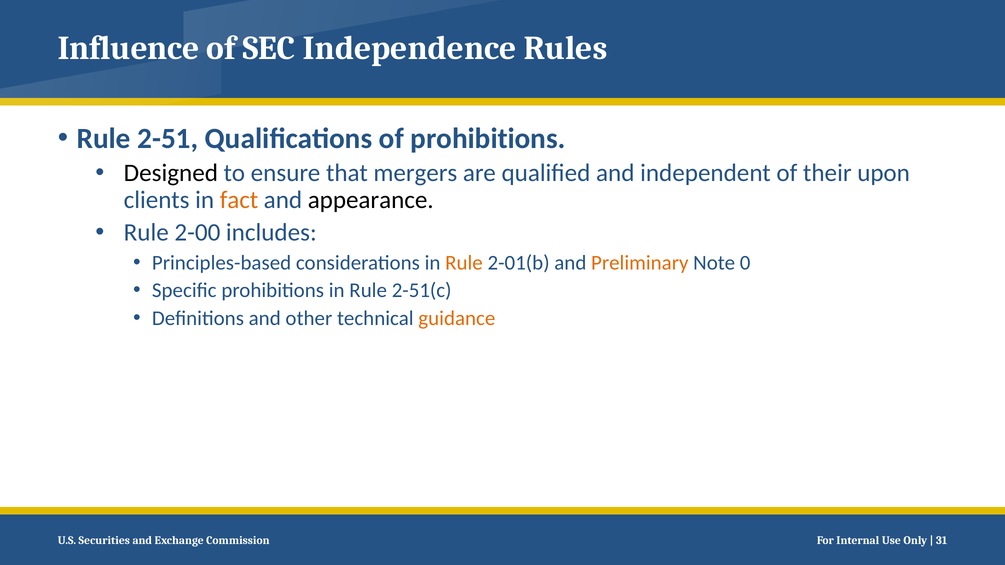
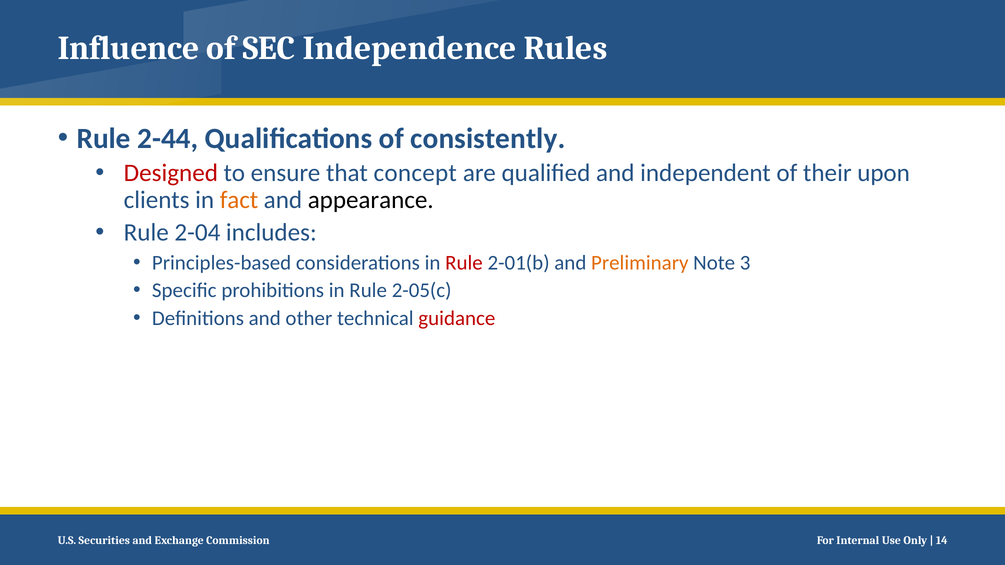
2-51: 2-51 -> 2-44
of prohibitions: prohibitions -> consistently
Designed colour: black -> red
mergers: mergers -> concept
2-00: 2-00 -> 2-04
Rule at (464, 263) colour: orange -> red
0: 0 -> 3
2-51(c: 2-51(c -> 2-05(c
guidance colour: orange -> red
31: 31 -> 14
